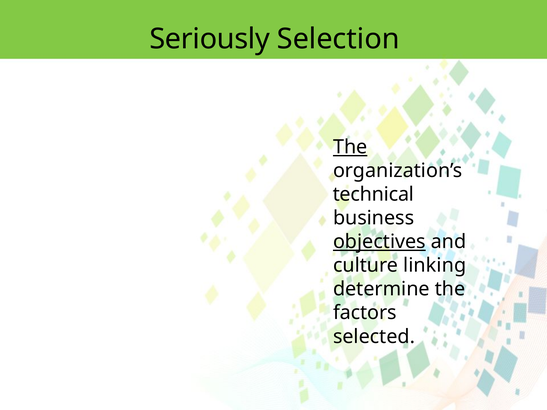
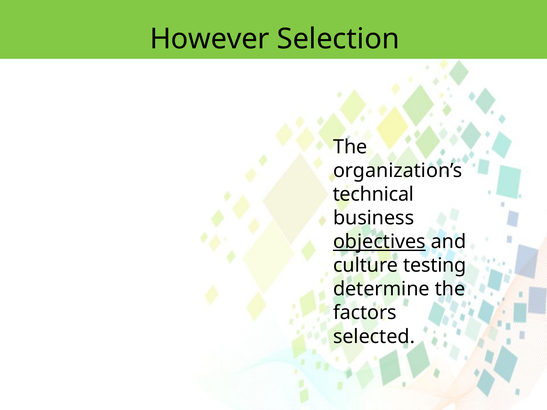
Seriously: Seriously -> However
The at (350, 147) underline: present -> none
linking: linking -> testing
